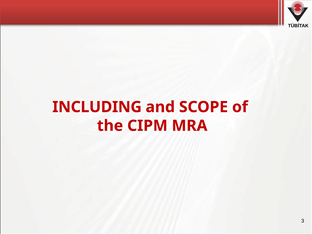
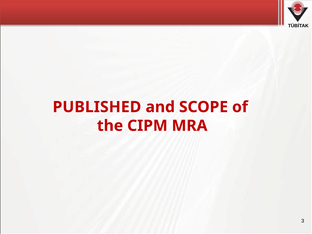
INCLUDING: INCLUDING -> PUBLISHED
